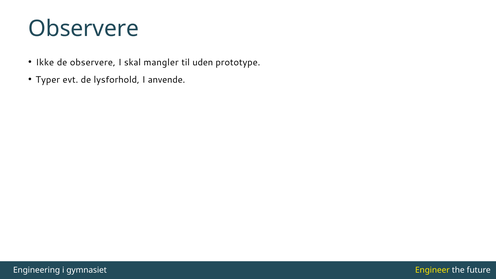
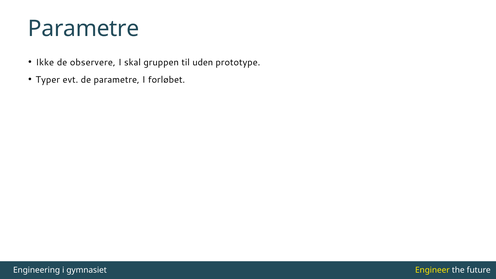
Observere at (84, 29): Observere -> Parametre
mangler: mangler -> gruppen
de lysforhold: lysforhold -> parametre
anvende: anvende -> forløbet
